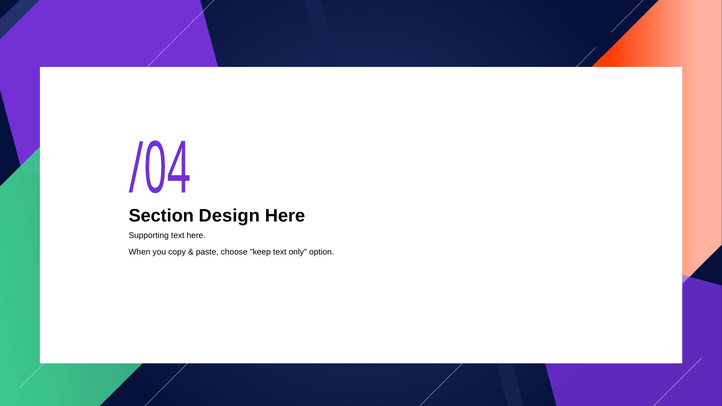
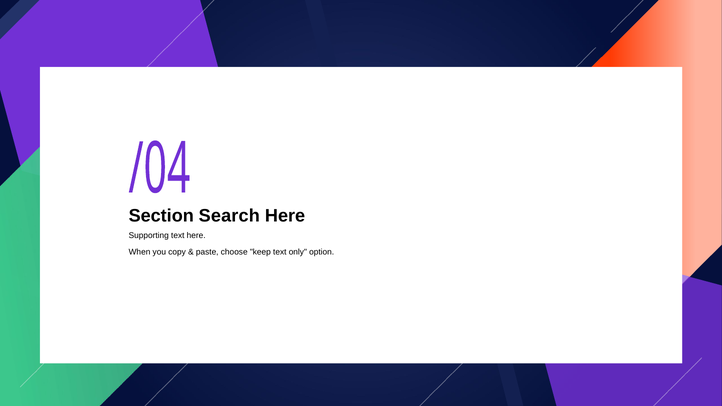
Design: Design -> Search
